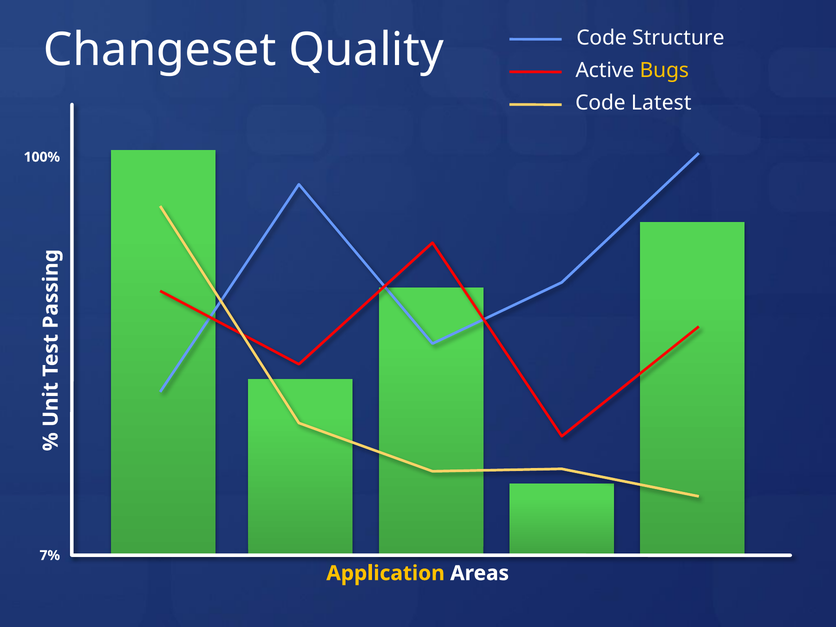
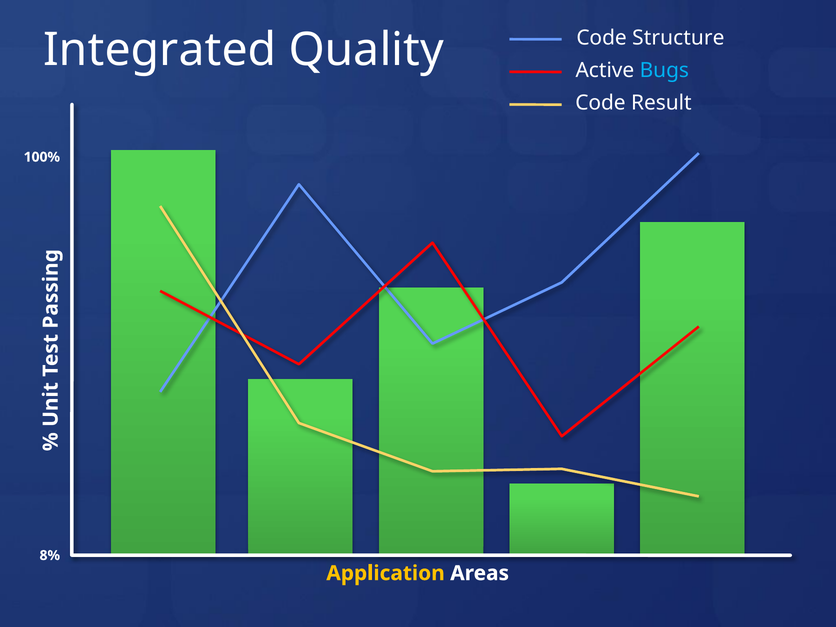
Changeset: Changeset -> Integrated
Bugs colour: yellow -> light blue
Latest: Latest -> Result
7%: 7% -> 8%
